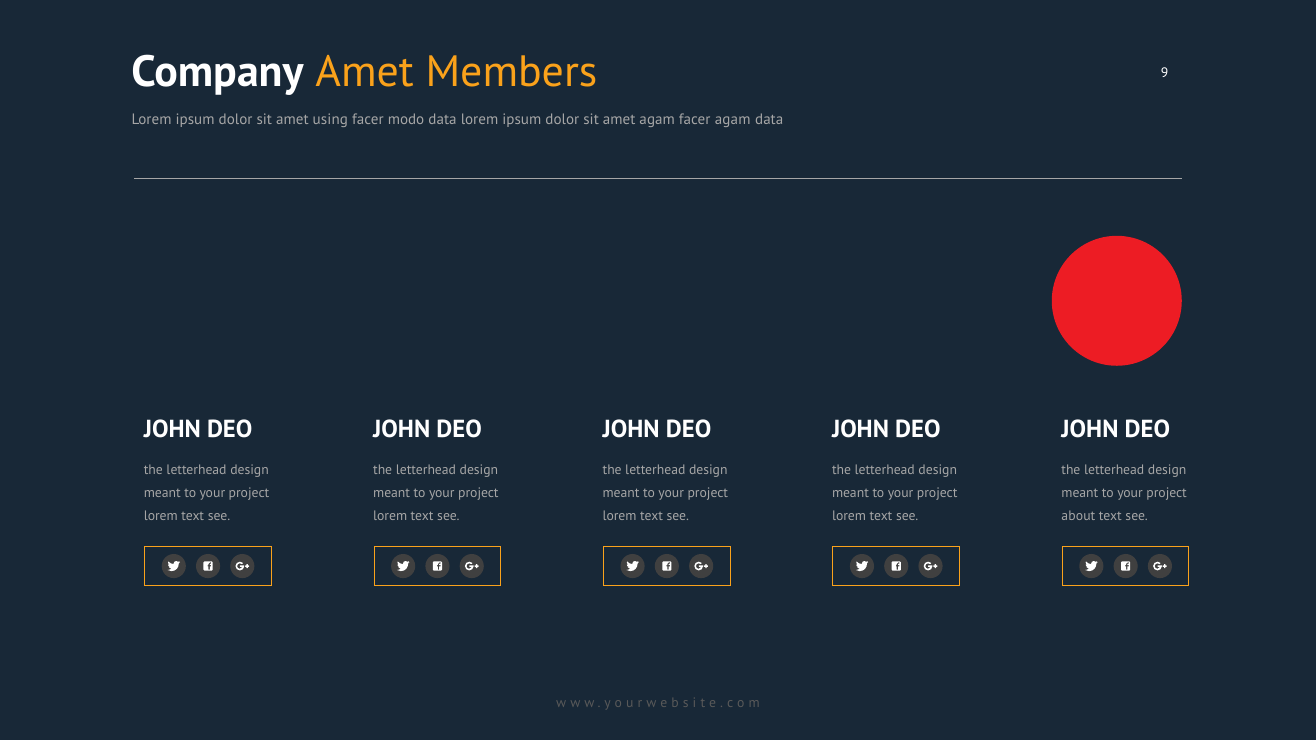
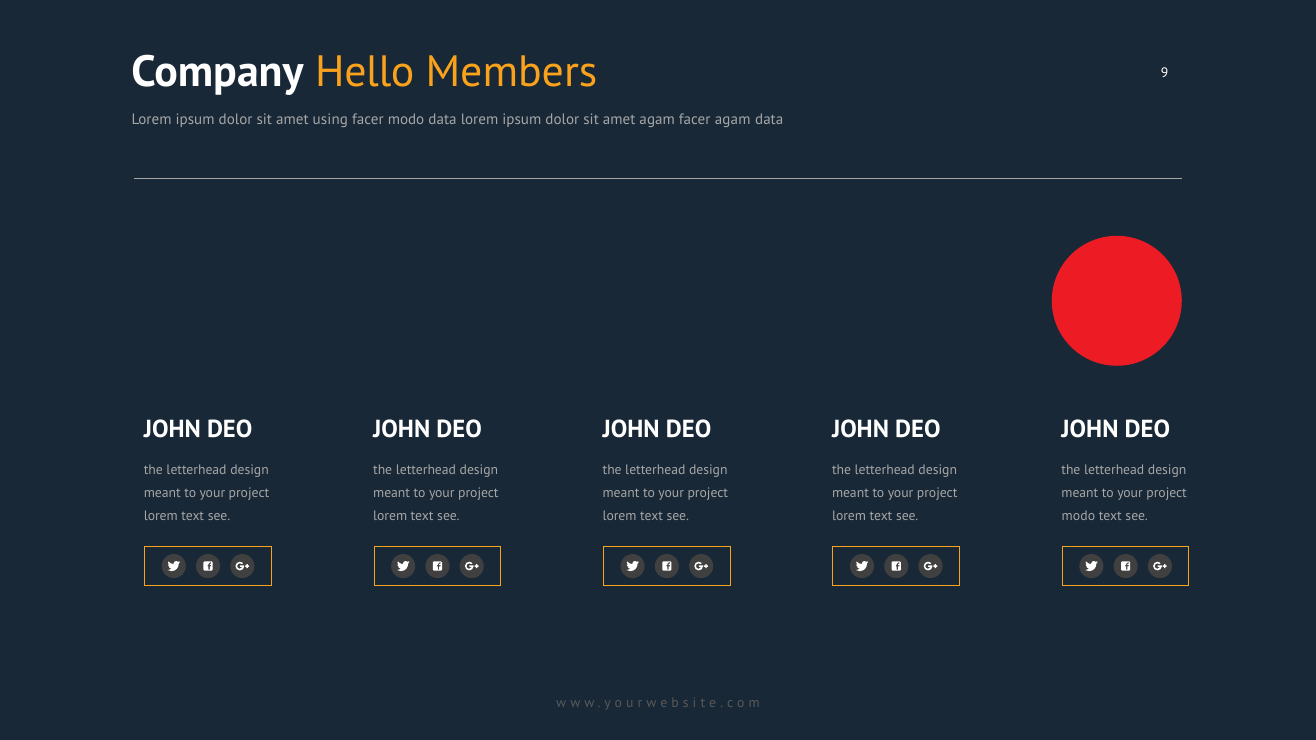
Company Amet: Amet -> Hello
about at (1078, 516): about -> modo
